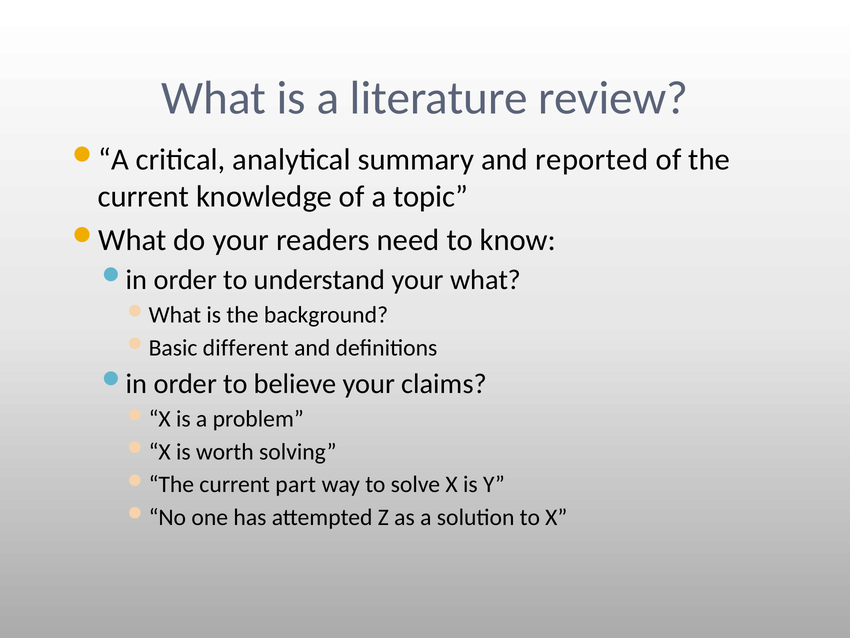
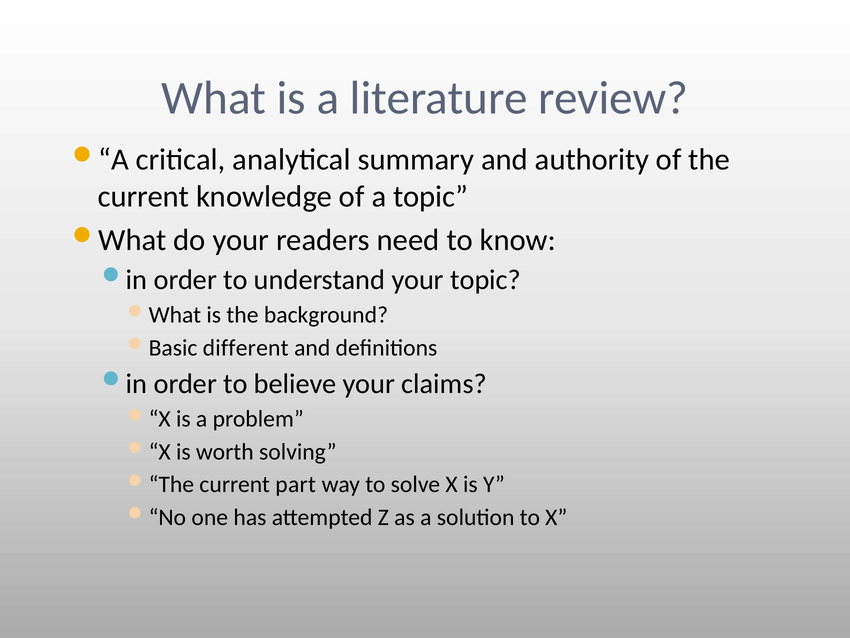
reported: reported -> authority
your what: what -> topic
